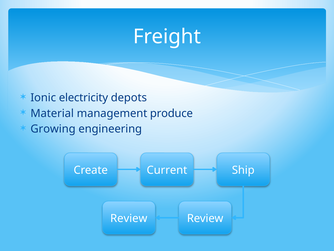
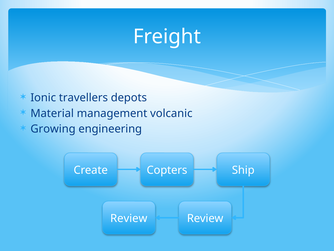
electricity: electricity -> travellers
produce: produce -> volcanic
Current: Current -> Copters
